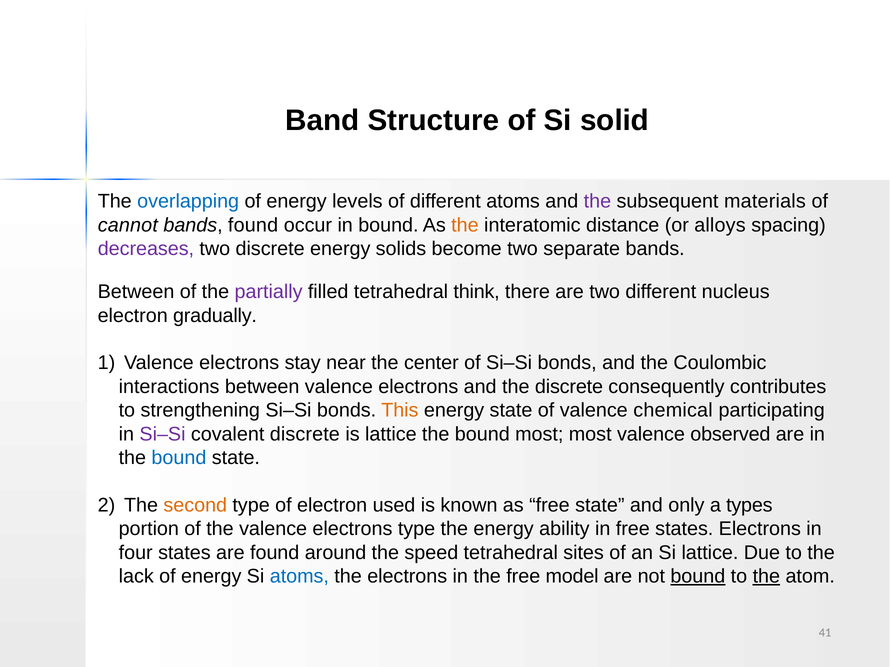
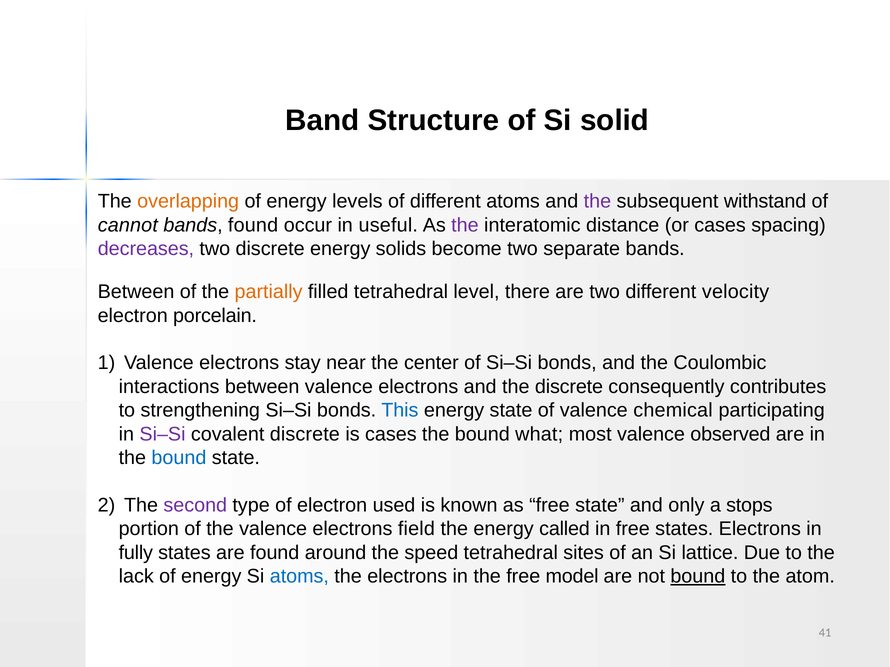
overlapping colour: blue -> orange
materials: materials -> withstand
in bound: bound -> useful
the at (465, 225) colour: orange -> purple
or alloys: alloys -> cases
partially colour: purple -> orange
think: think -> level
nucleus: nucleus -> velocity
gradually: gradually -> porcelain
This colour: orange -> blue
is lattice: lattice -> cases
bound most: most -> what
second colour: orange -> purple
types: types -> stops
electrons type: type -> field
ability: ability -> called
four: four -> fully
the at (766, 577) underline: present -> none
